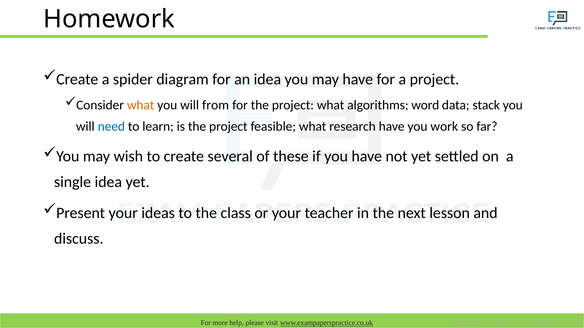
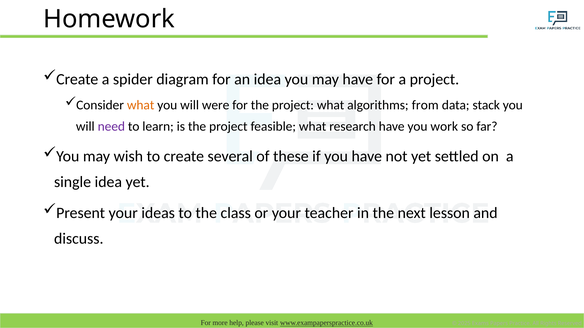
from: from -> were
word: word -> from
need colour: blue -> purple
